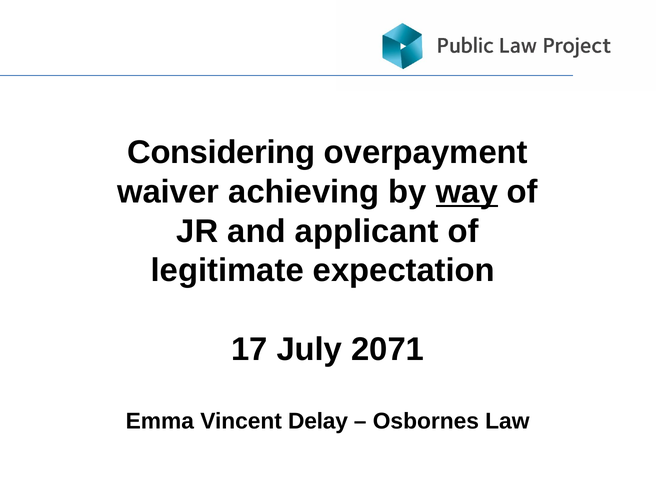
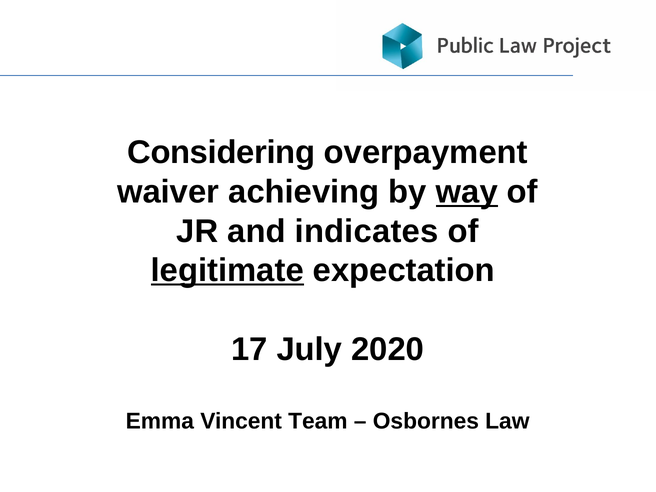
applicant: applicant -> indicates
legitimate underline: none -> present
2071: 2071 -> 2020
Delay: Delay -> Team
